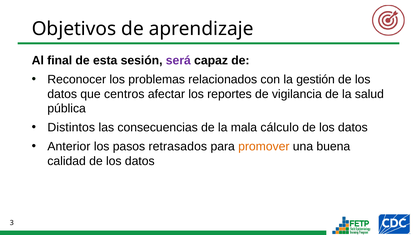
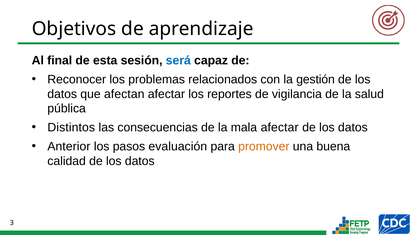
será colour: purple -> blue
centros: centros -> afectan
mala cálculo: cálculo -> afectar
retrasados: retrasados -> evaluación
